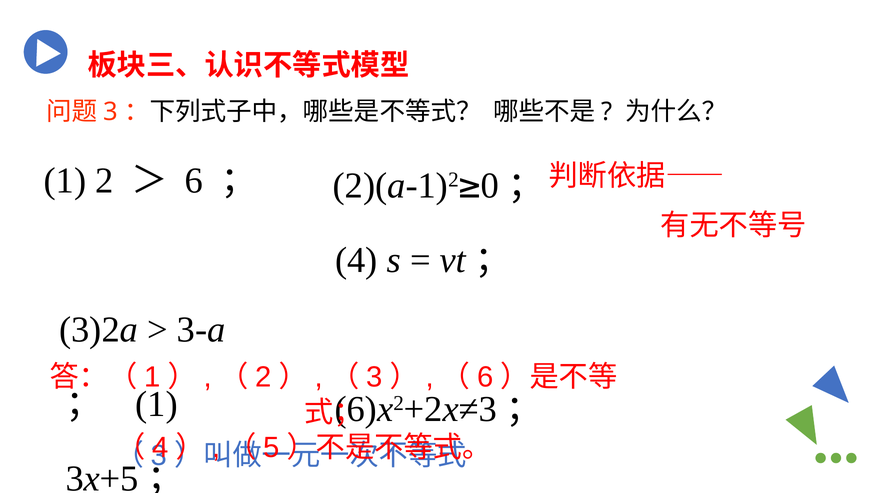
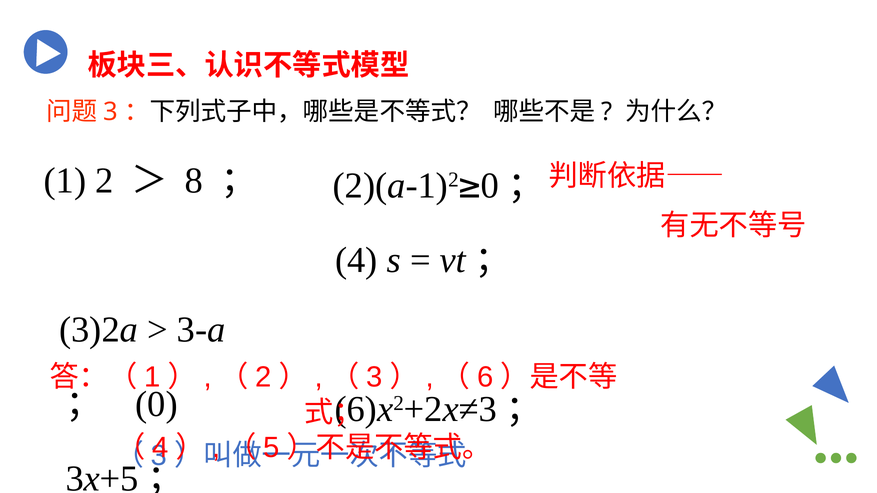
6 at (194, 181): 6 -> 8
1 at (157, 404): 1 -> 0
